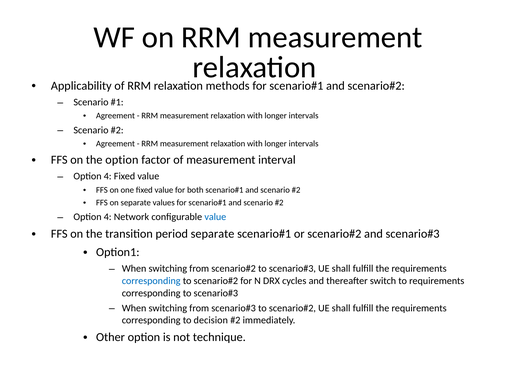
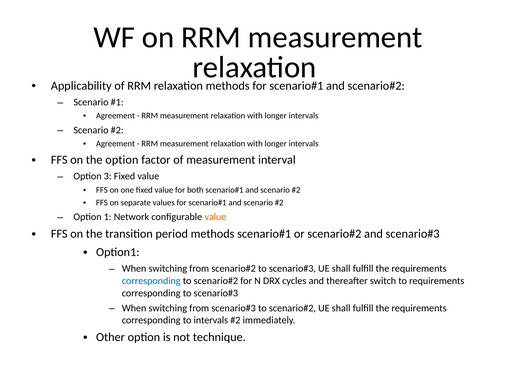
4 at (108, 176): 4 -> 3
4 at (108, 217): 4 -> 1
value at (215, 217) colour: blue -> orange
period separate: separate -> methods
to decision: decision -> intervals
